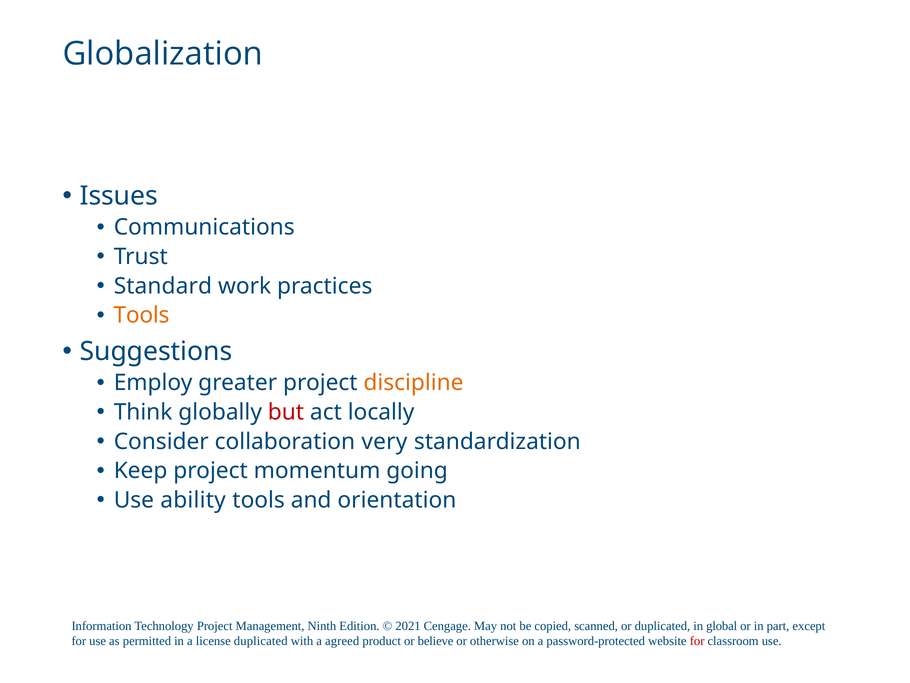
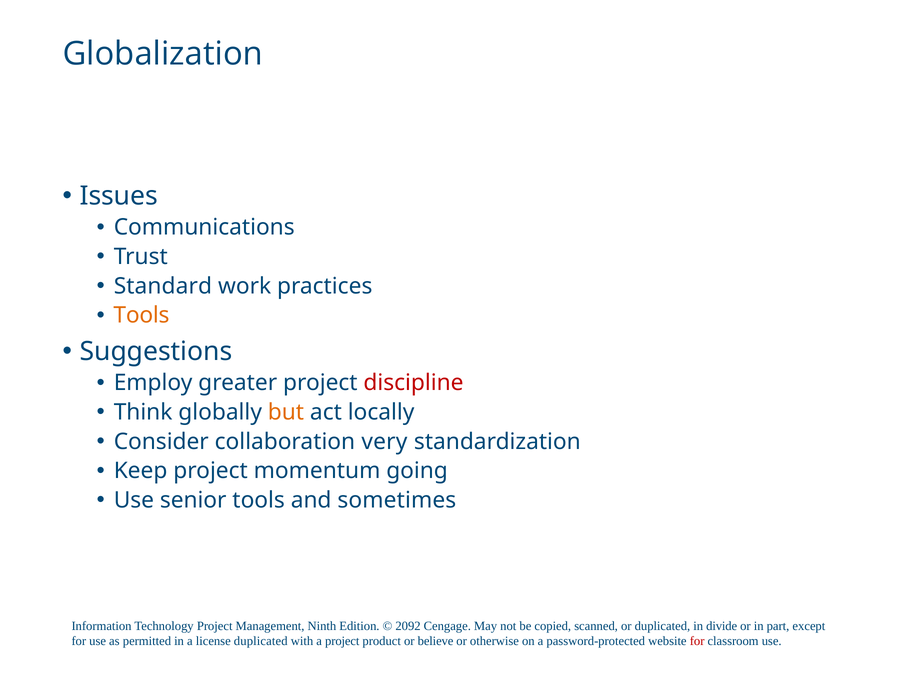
discipline colour: orange -> red
but colour: red -> orange
ability: ability -> senior
orientation: orientation -> sometimes
2021: 2021 -> 2092
global: global -> divide
a agreed: agreed -> project
